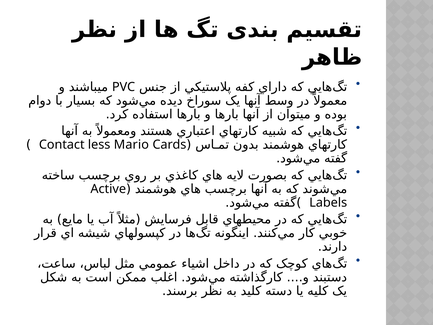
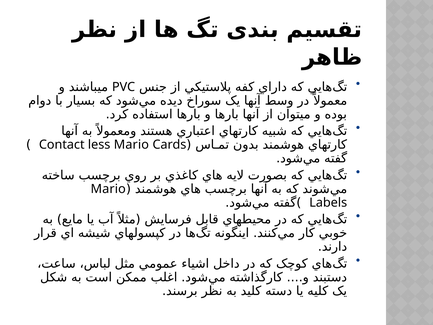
Active at (108, 189): Active -> Mario
